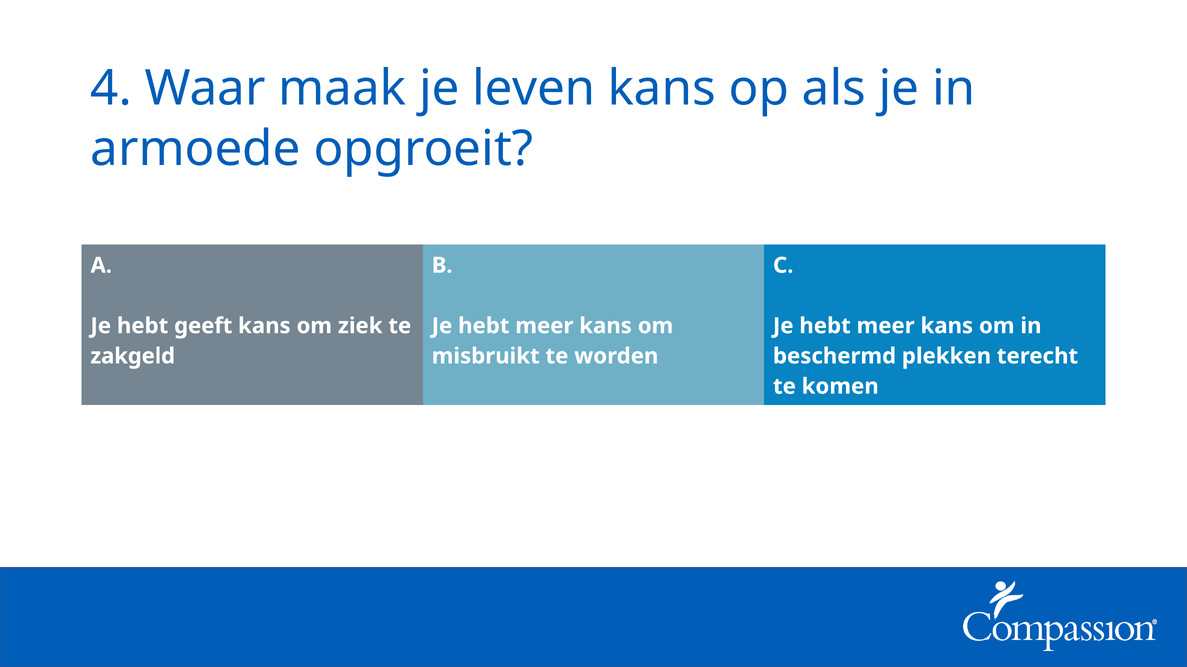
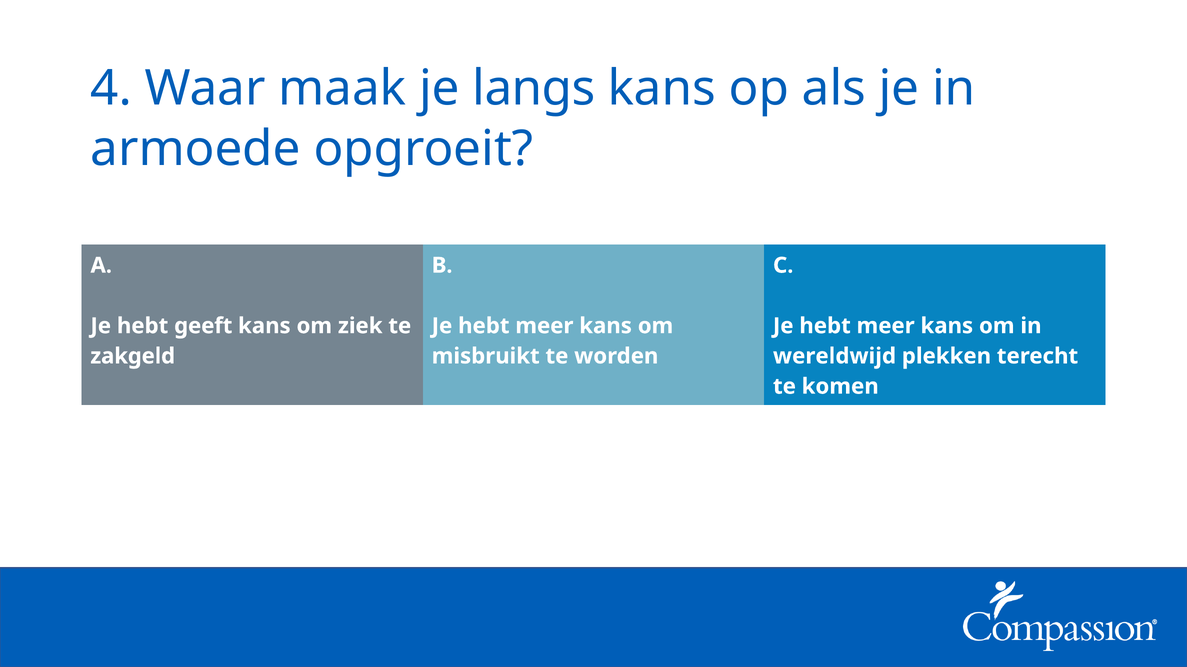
leven: leven -> langs
beschermd: beschermd -> wereldwijd
